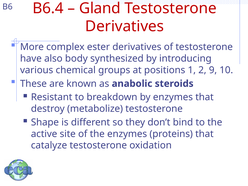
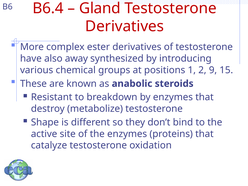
body: body -> away
10: 10 -> 15
